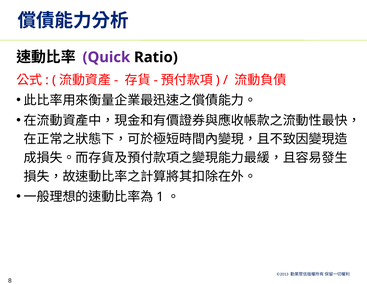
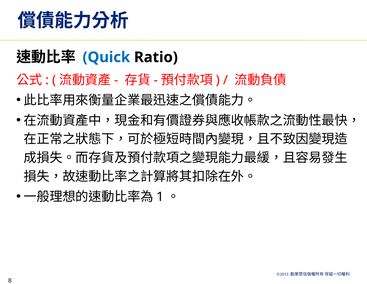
Quick colour: purple -> blue
